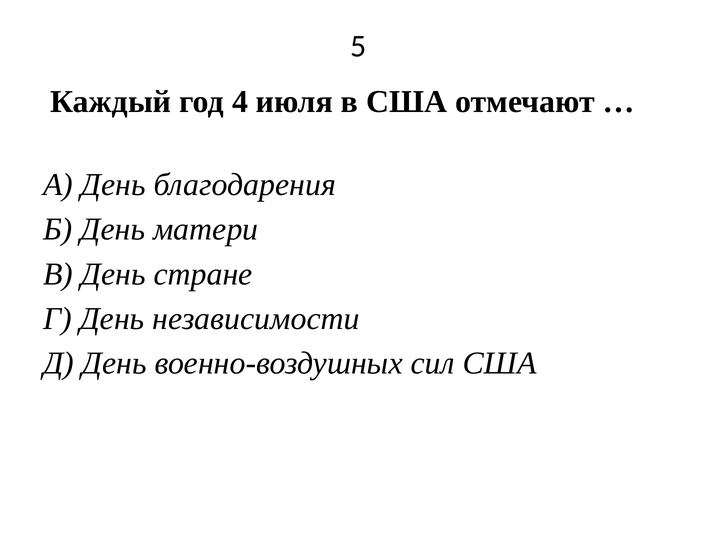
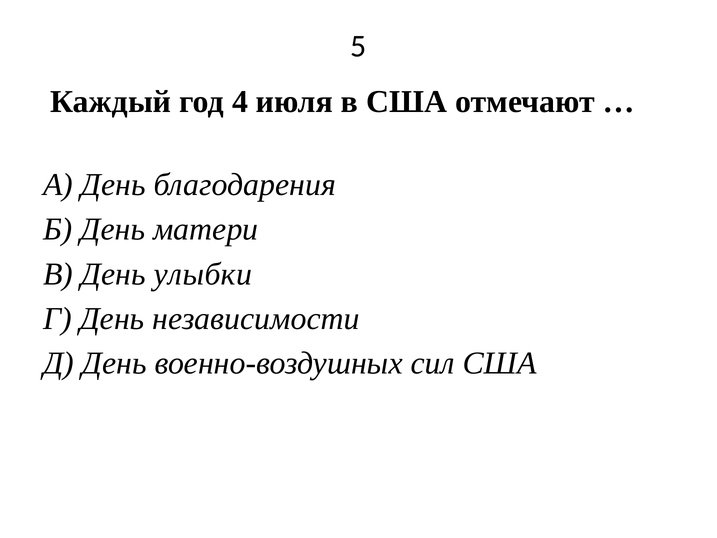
стране: стране -> улыбки
